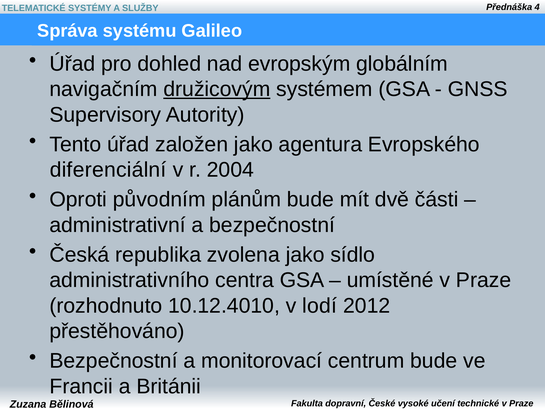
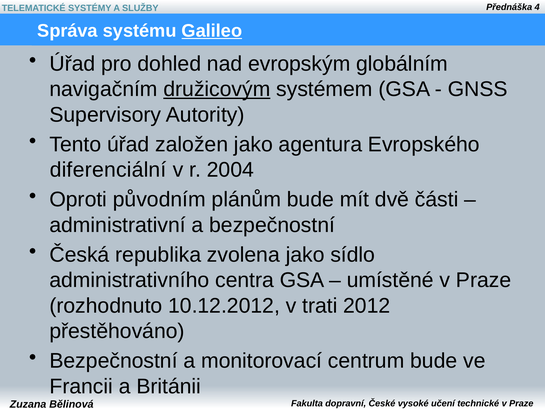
Galileo underline: none -> present
10.12.4010: 10.12.4010 -> 10.12.2012
lodí: lodí -> trati
